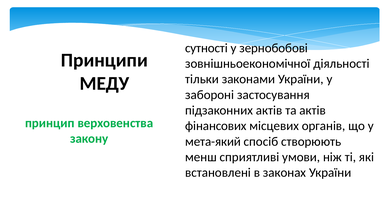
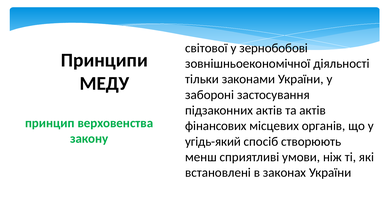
сутності: сутності -> світової
мета-який: мета-який -> угідь-який
